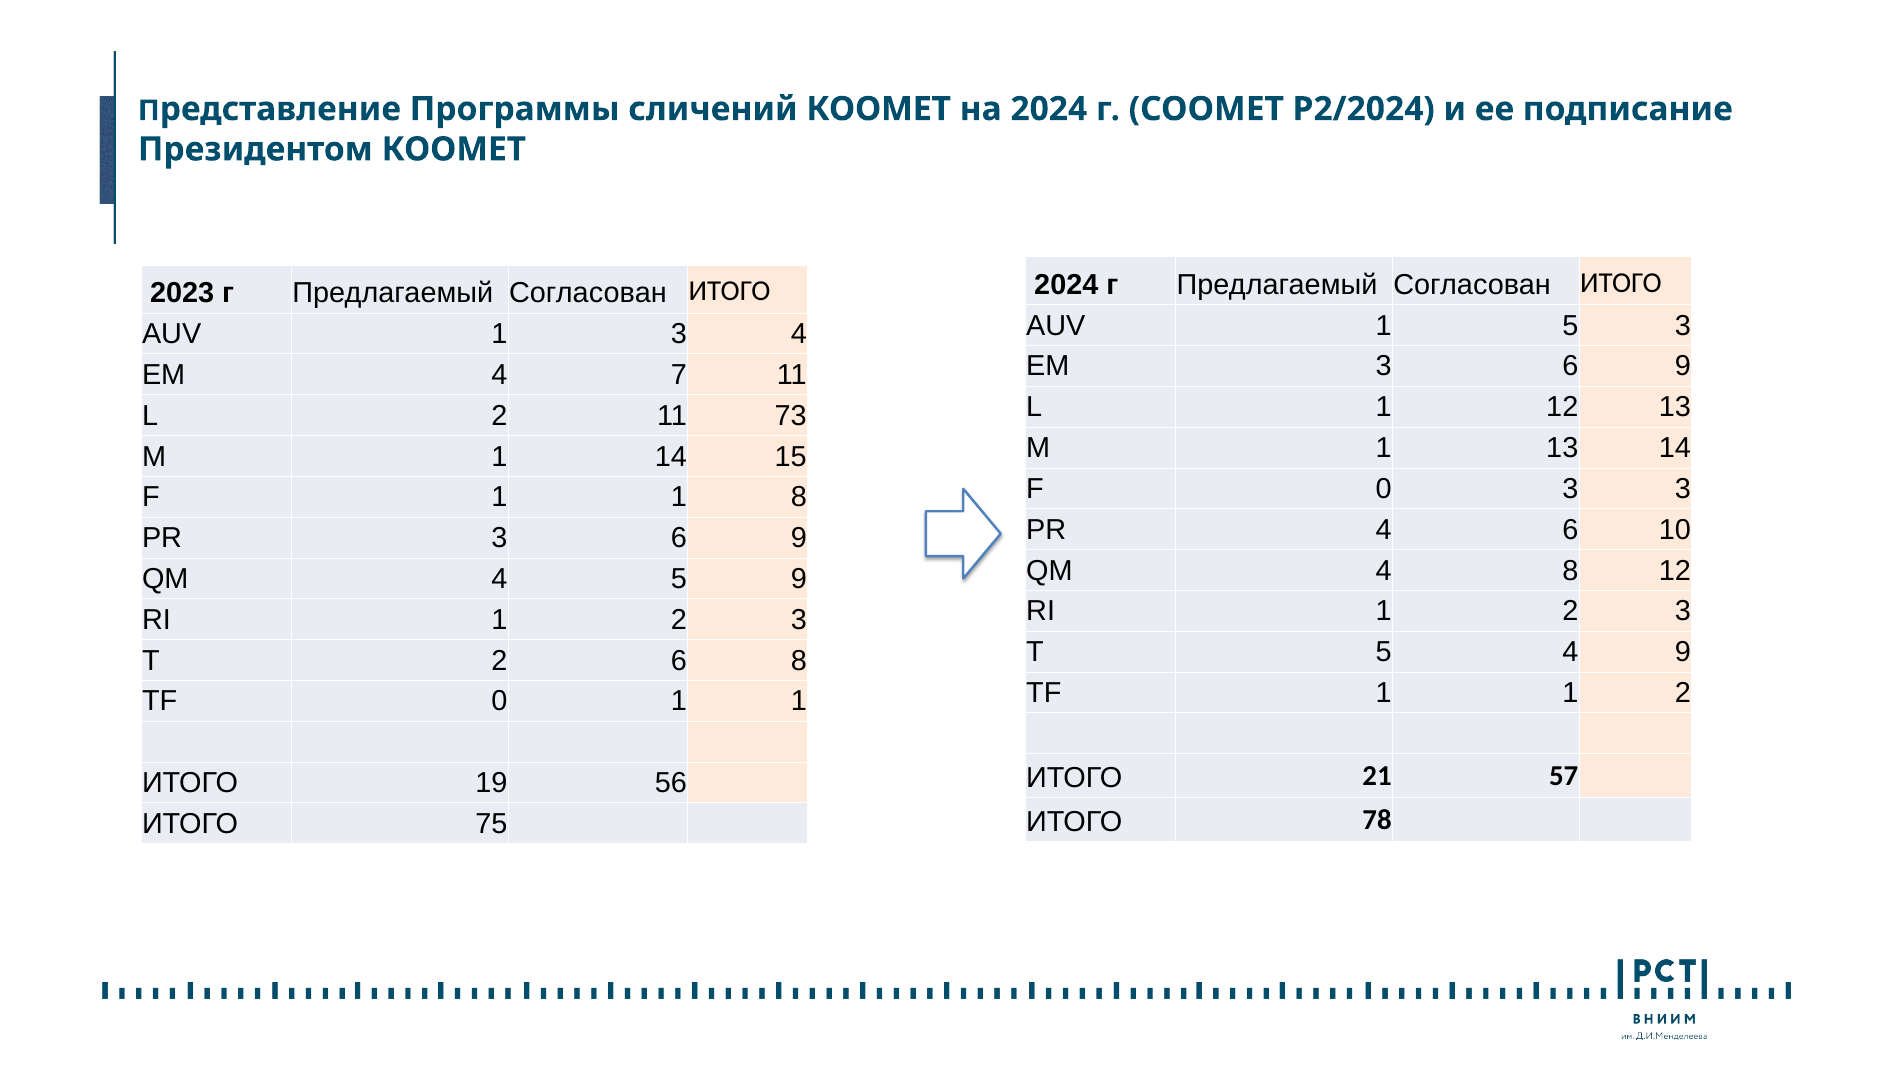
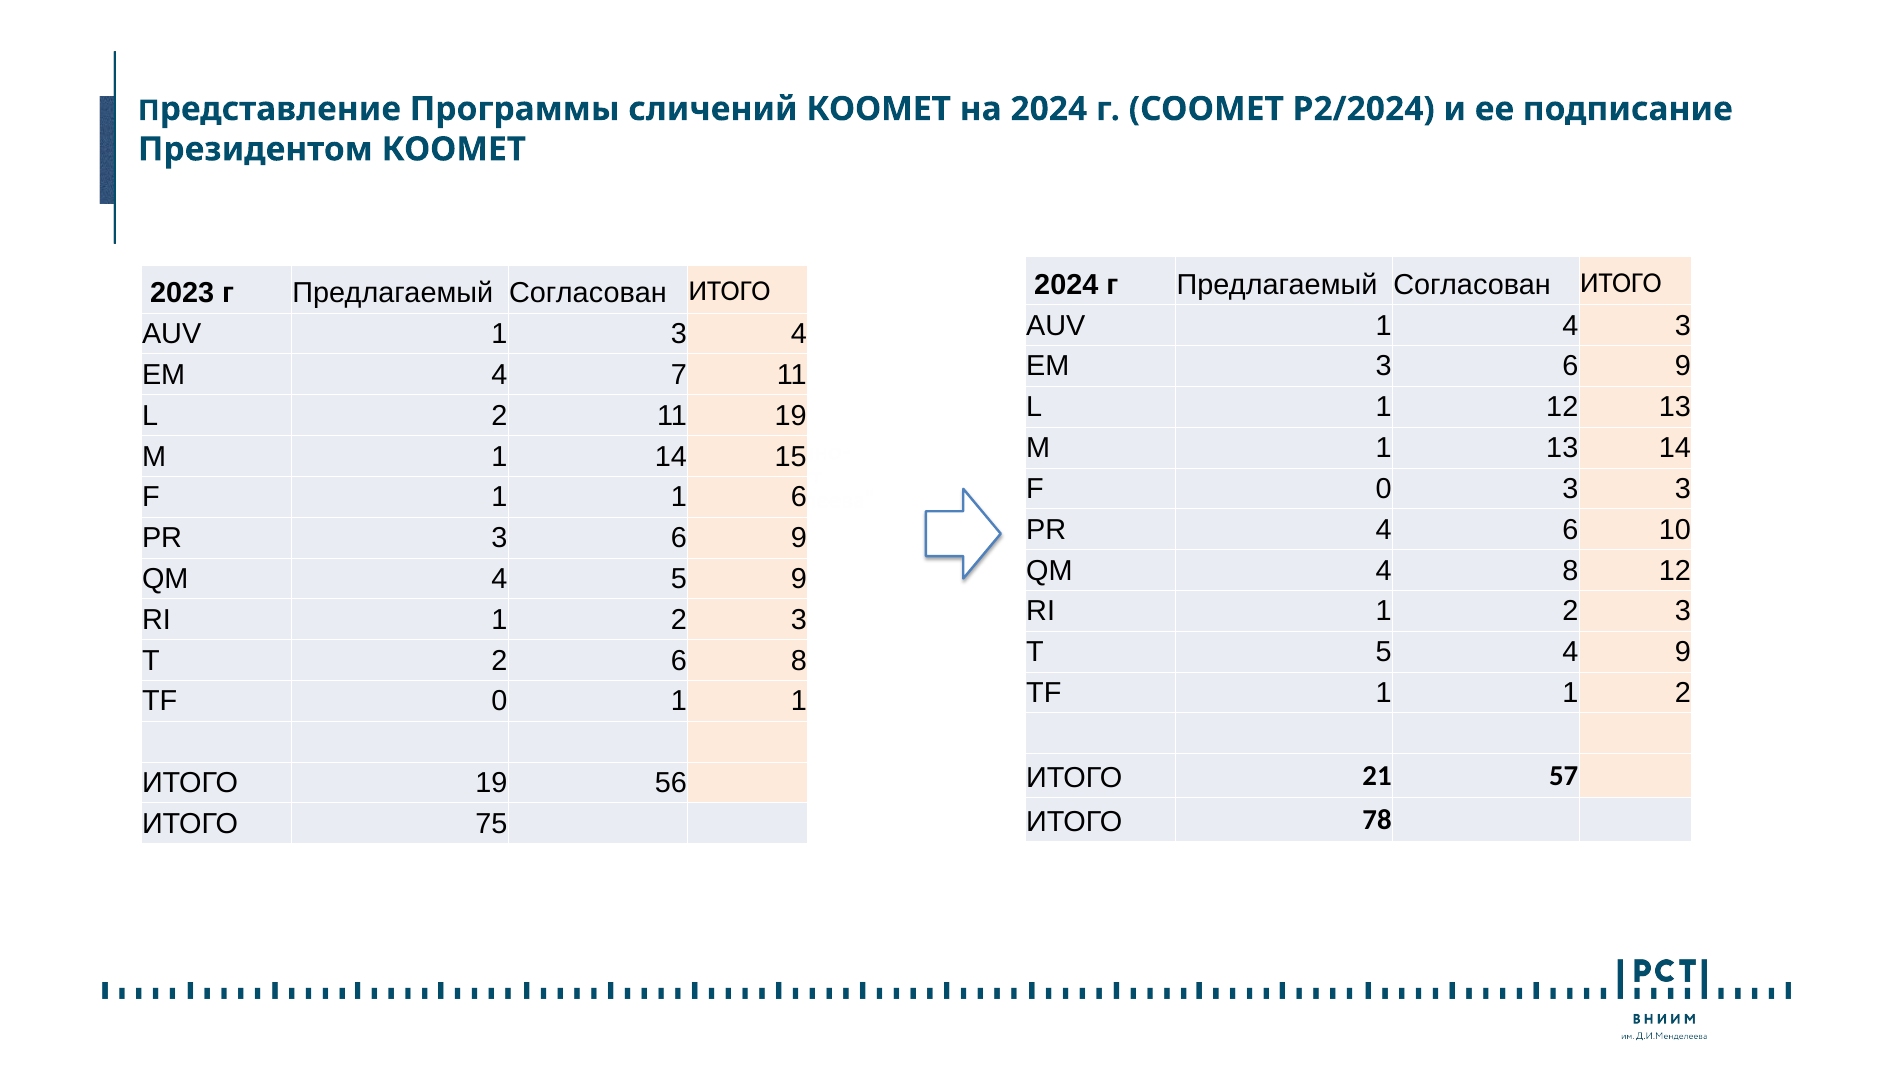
1 5: 5 -> 4
11 73: 73 -> 19
1 8: 8 -> 6
